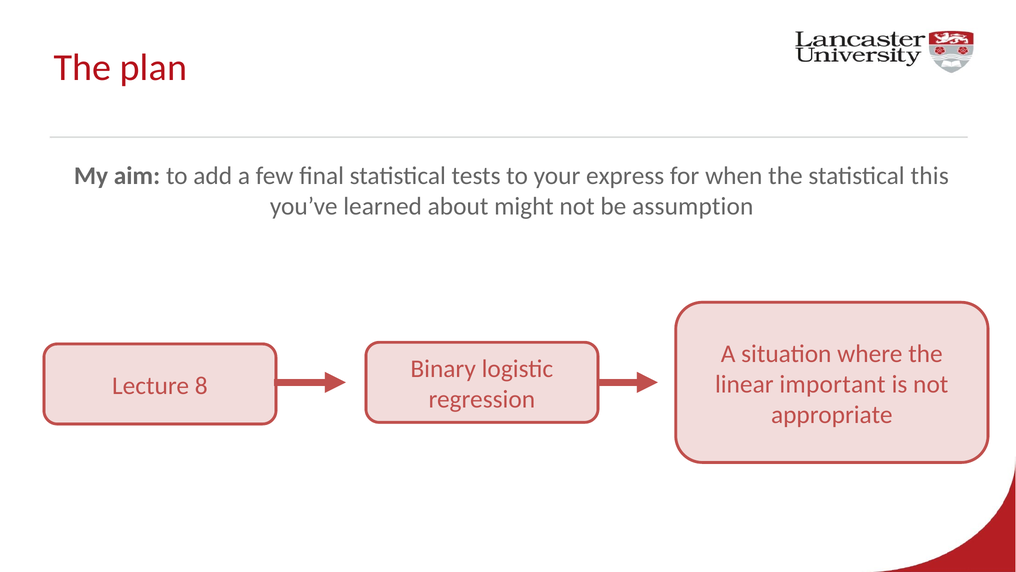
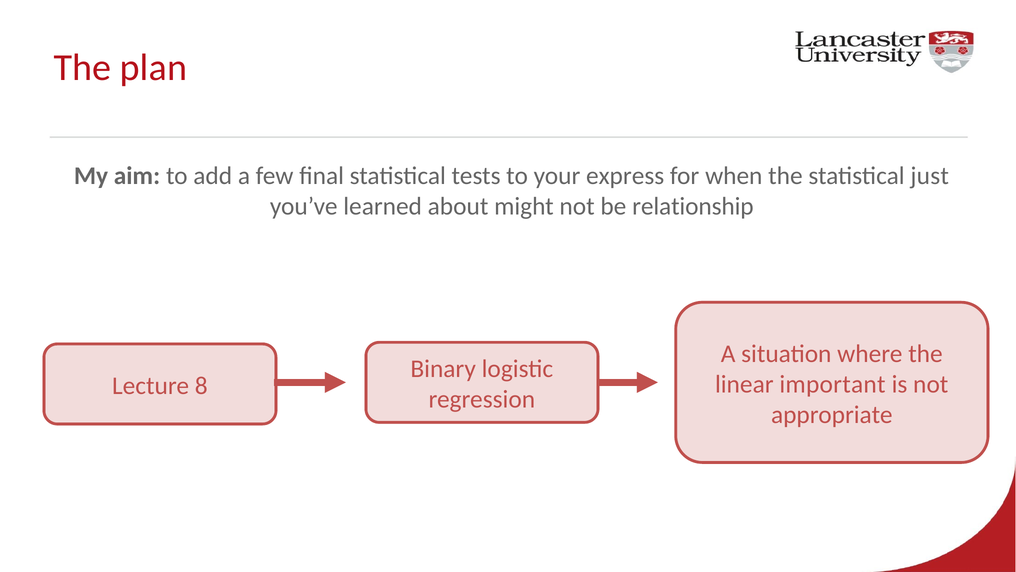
this: this -> just
assumption: assumption -> relationship
